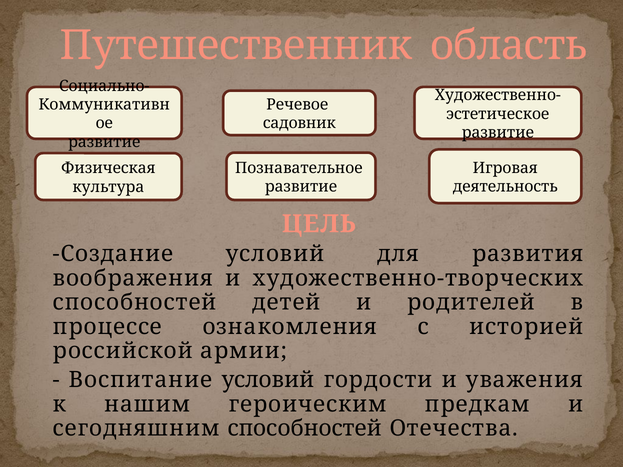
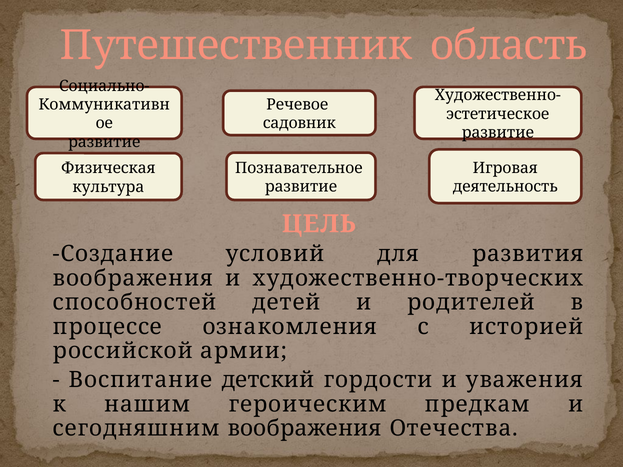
Воспитание условий: условий -> детский
сегодняшним способностей: способностей -> воображения
